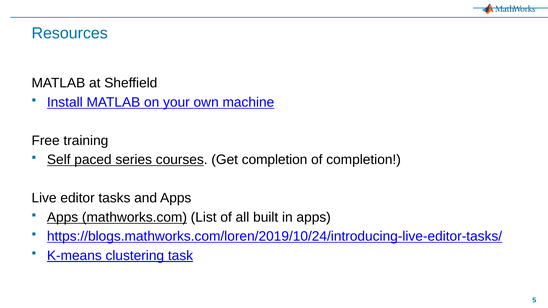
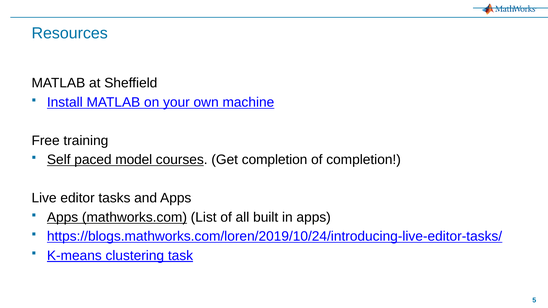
series: series -> model
